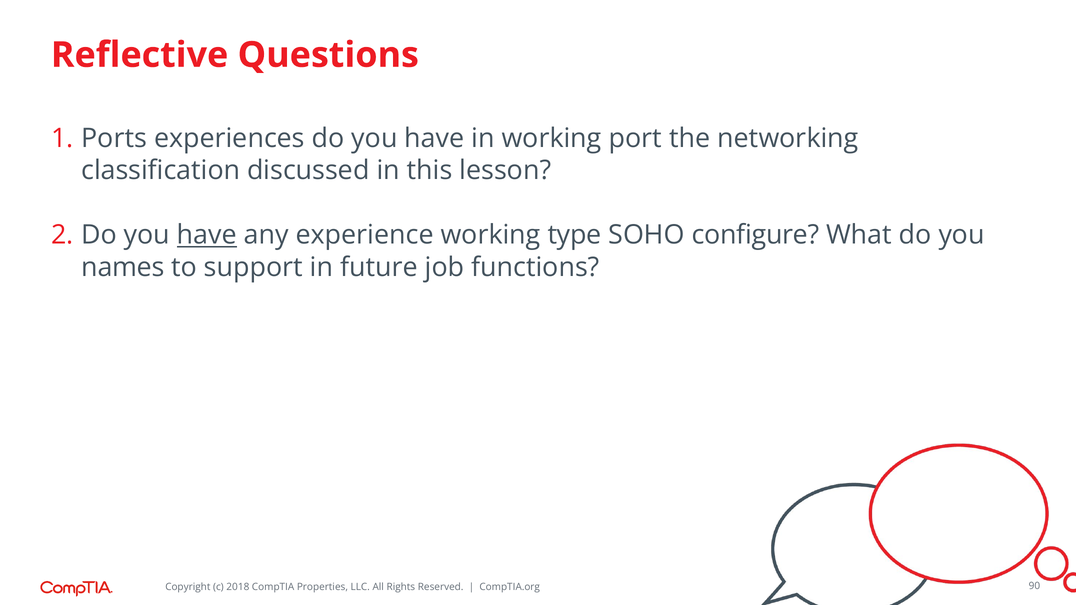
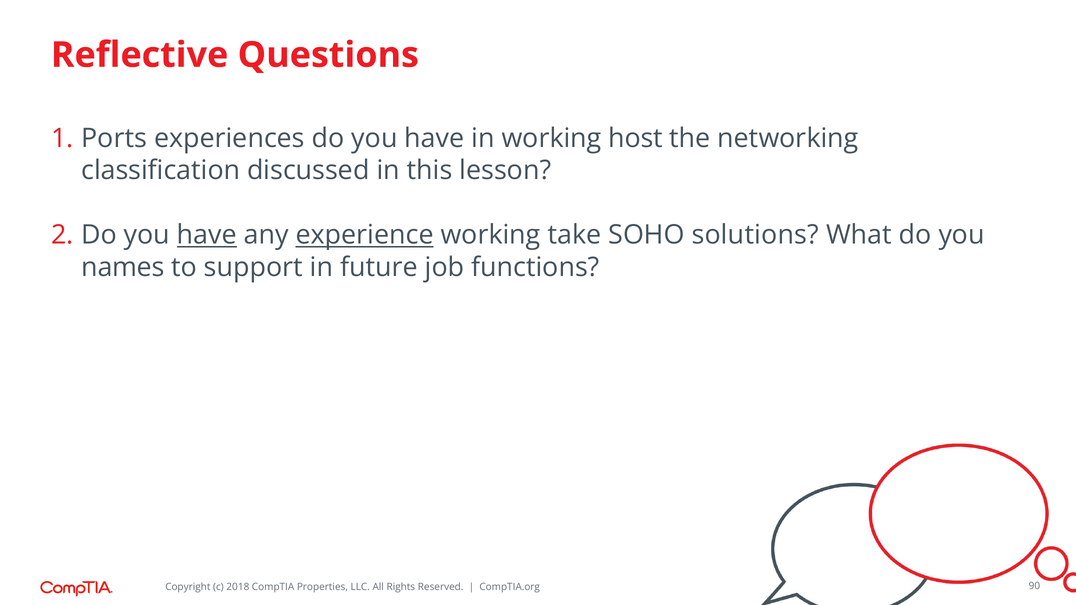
port: port -> host
experience underline: none -> present
type: type -> take
configure: configure -> solutions
